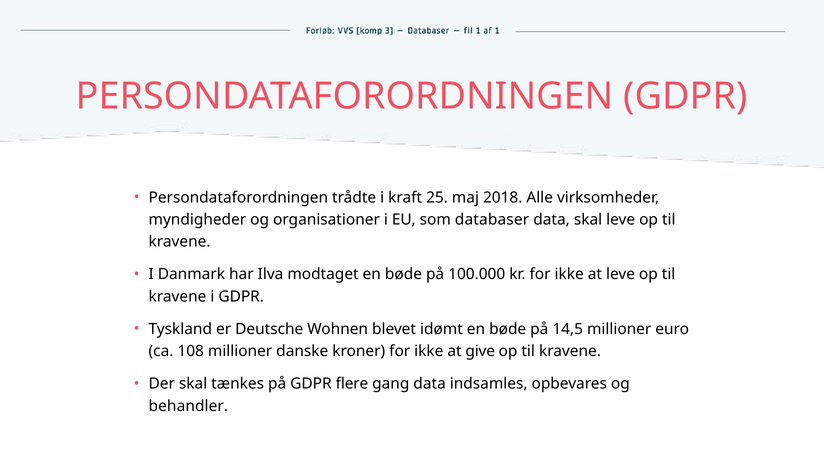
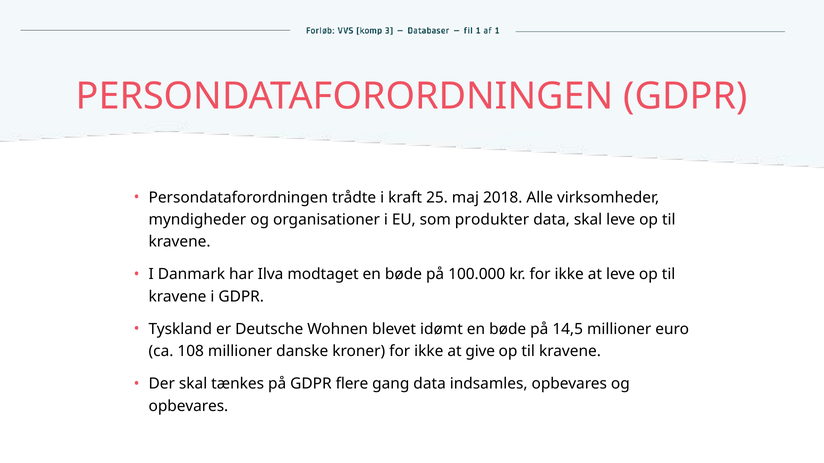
databaser: databaser -> produkter
behandler at (188, 406): behandler -> opbevares
